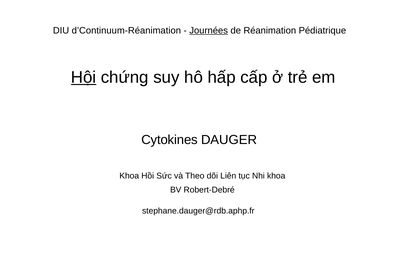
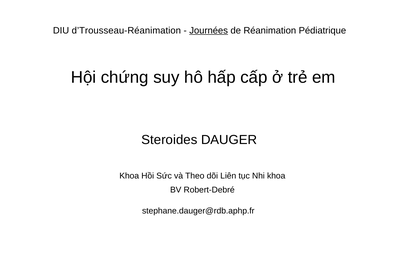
d’Continuum-Réanimation: d’Continuum-Réanimation -> d’Trousseau-Réanimation
Hội underline: present -> none
Cytokines: Cytokines -> Steroides
